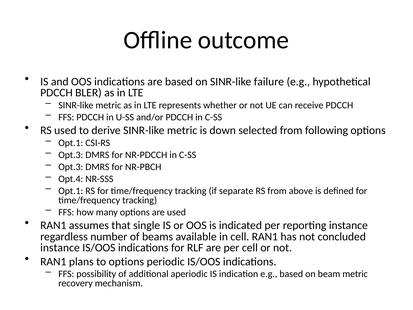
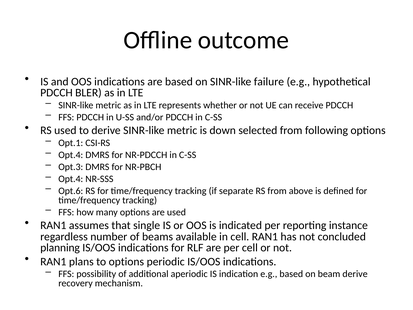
Opt.3 at (71, 155): Opt.3 -> Opt.4
Opt.1 at (71, 191): Opt.1 -> Opt.6
instance at (60, 247): instance -> planning
beam metric: metric -> derive
